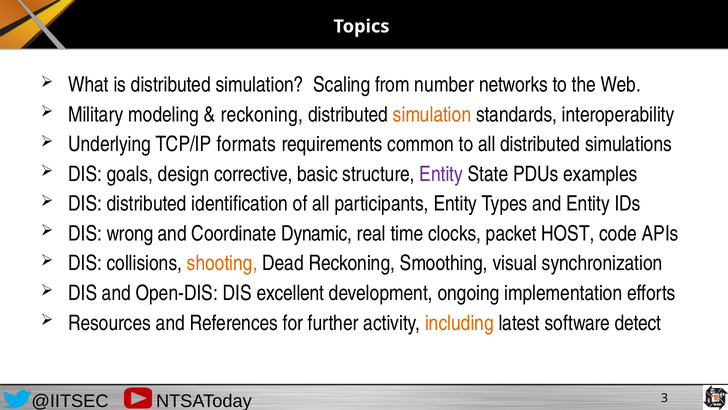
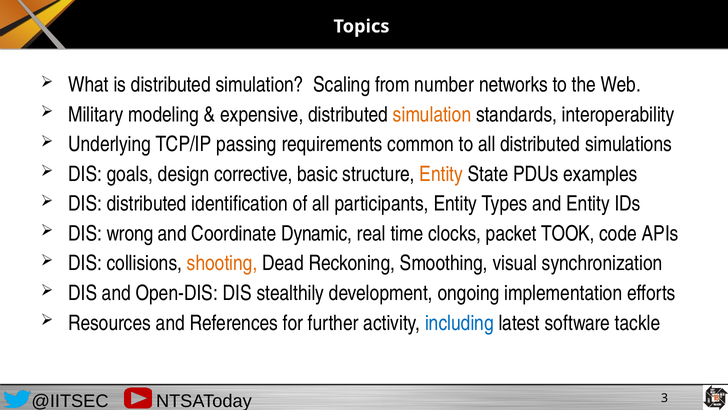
reckoning at (262, 114): reckoning -> expensive
formats: formats -> passing
Entity at (441, 174) colour: purple -> orange
HOST: HOST -> TOOK
excellent: excellent -> stealthily
including colour: orange -> blue
detect: detect -> tackle
